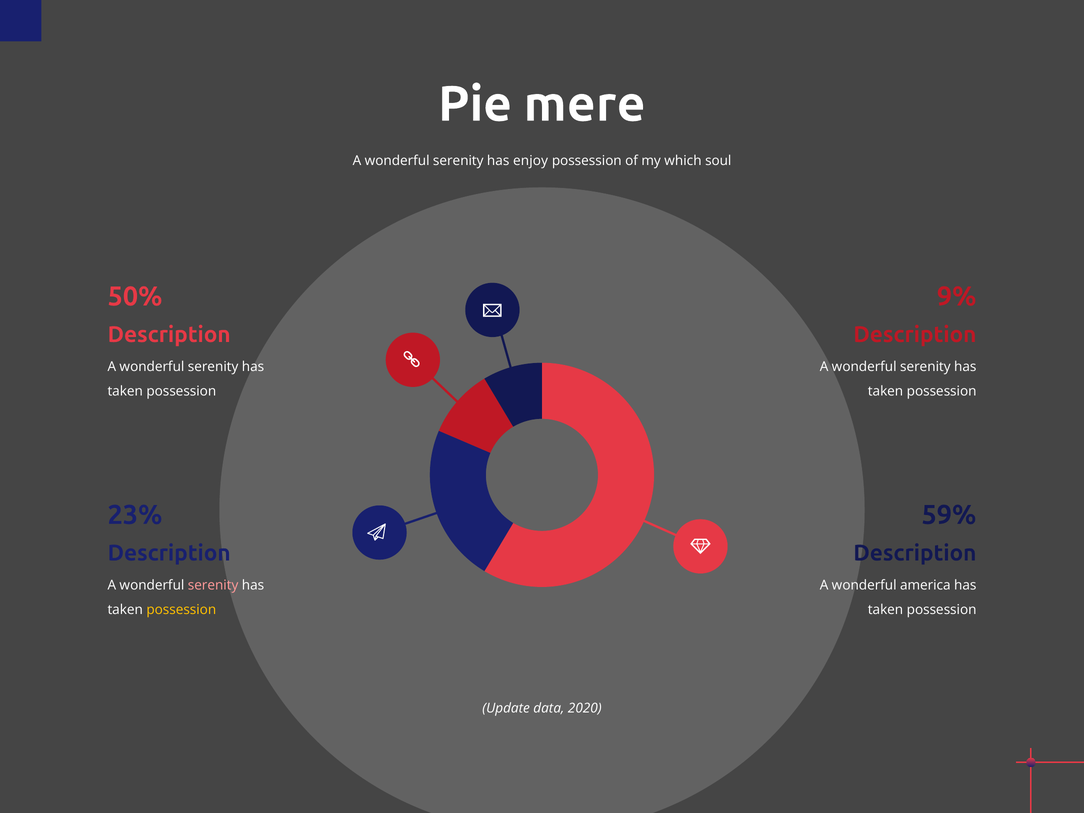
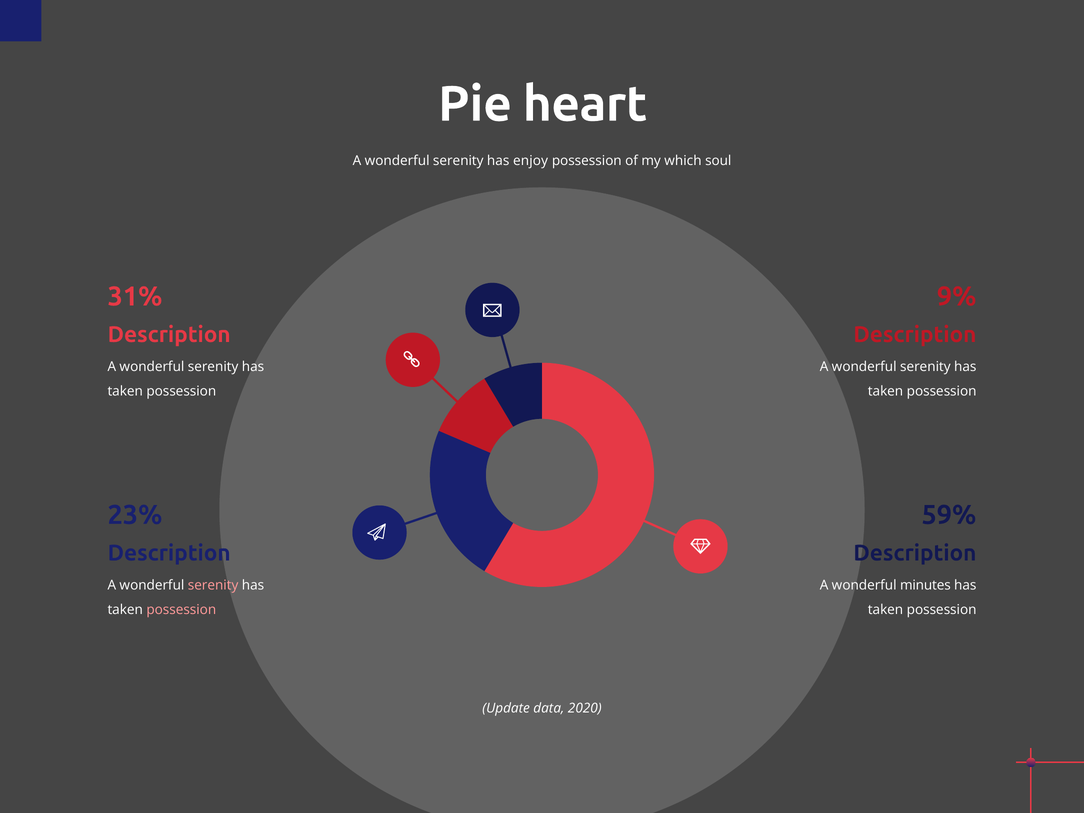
mere: mere -> heart
50%: 50% -> 31%
america: america -> minutes
possession at (181, 610) colour: yellow -> pink
